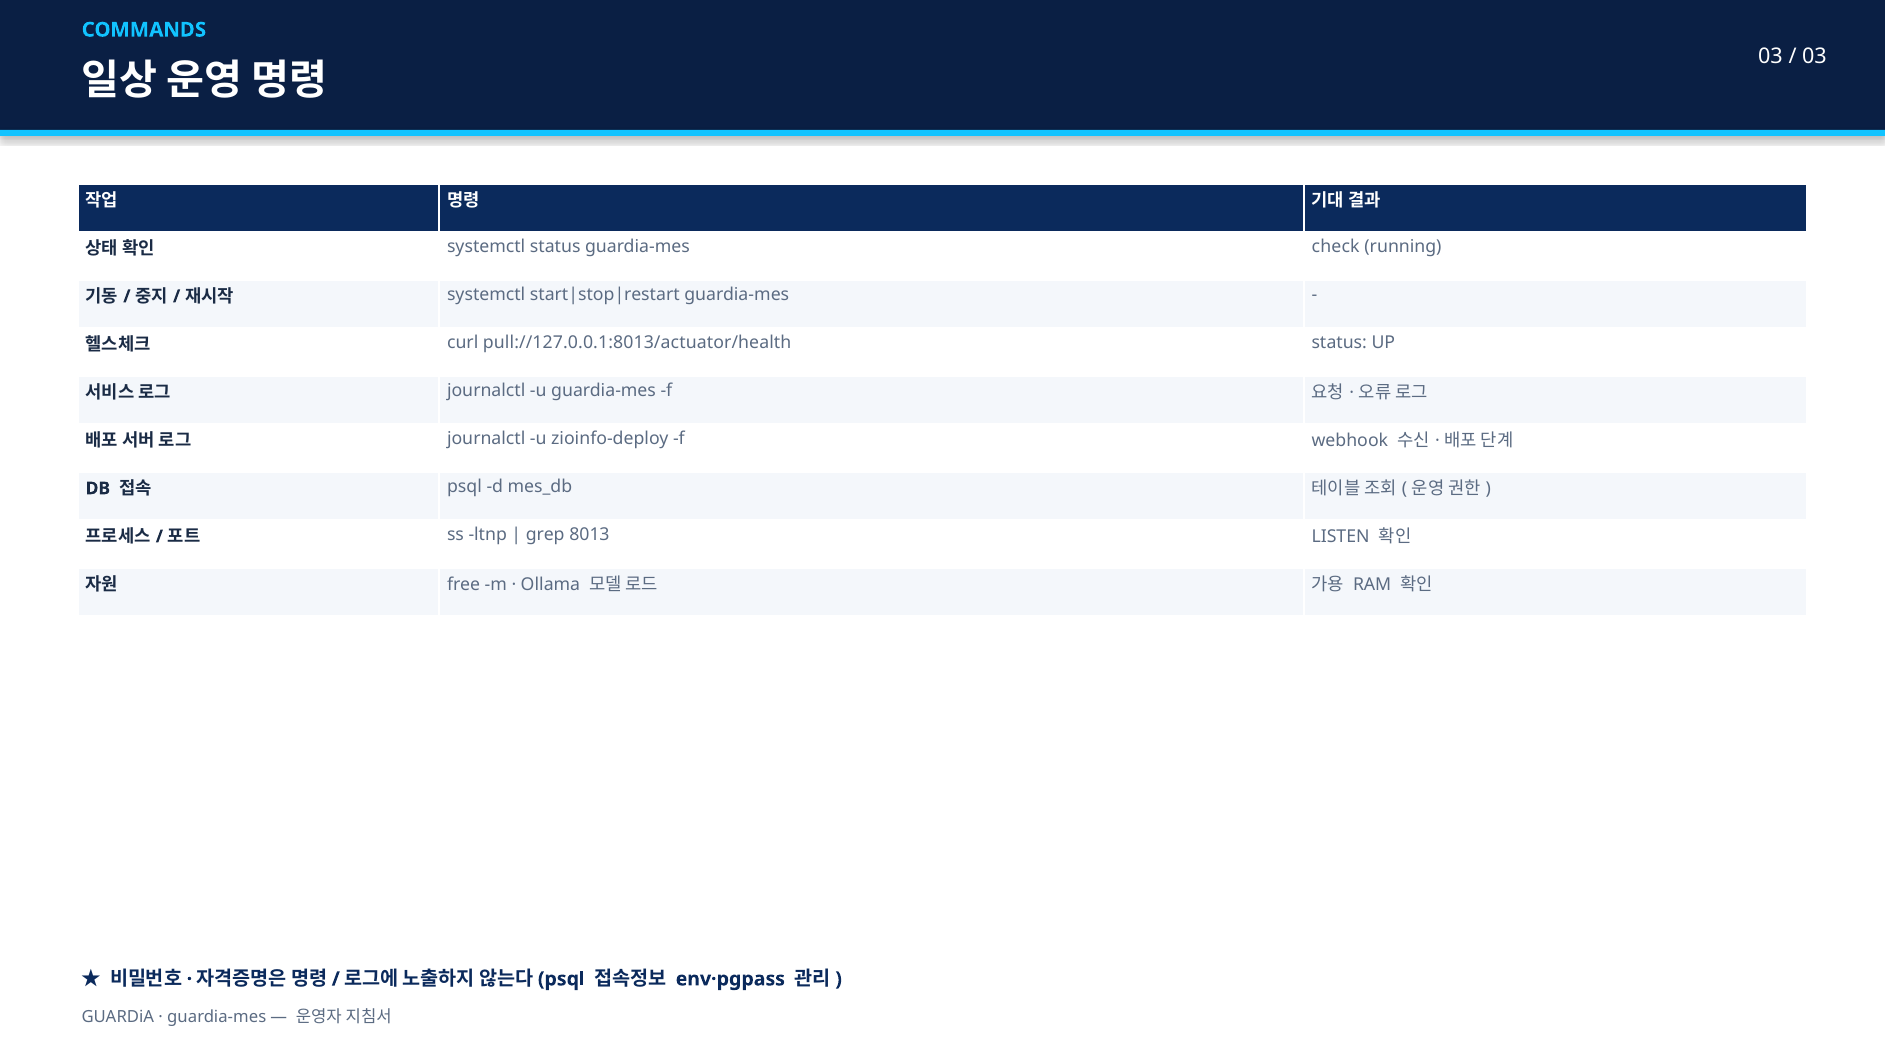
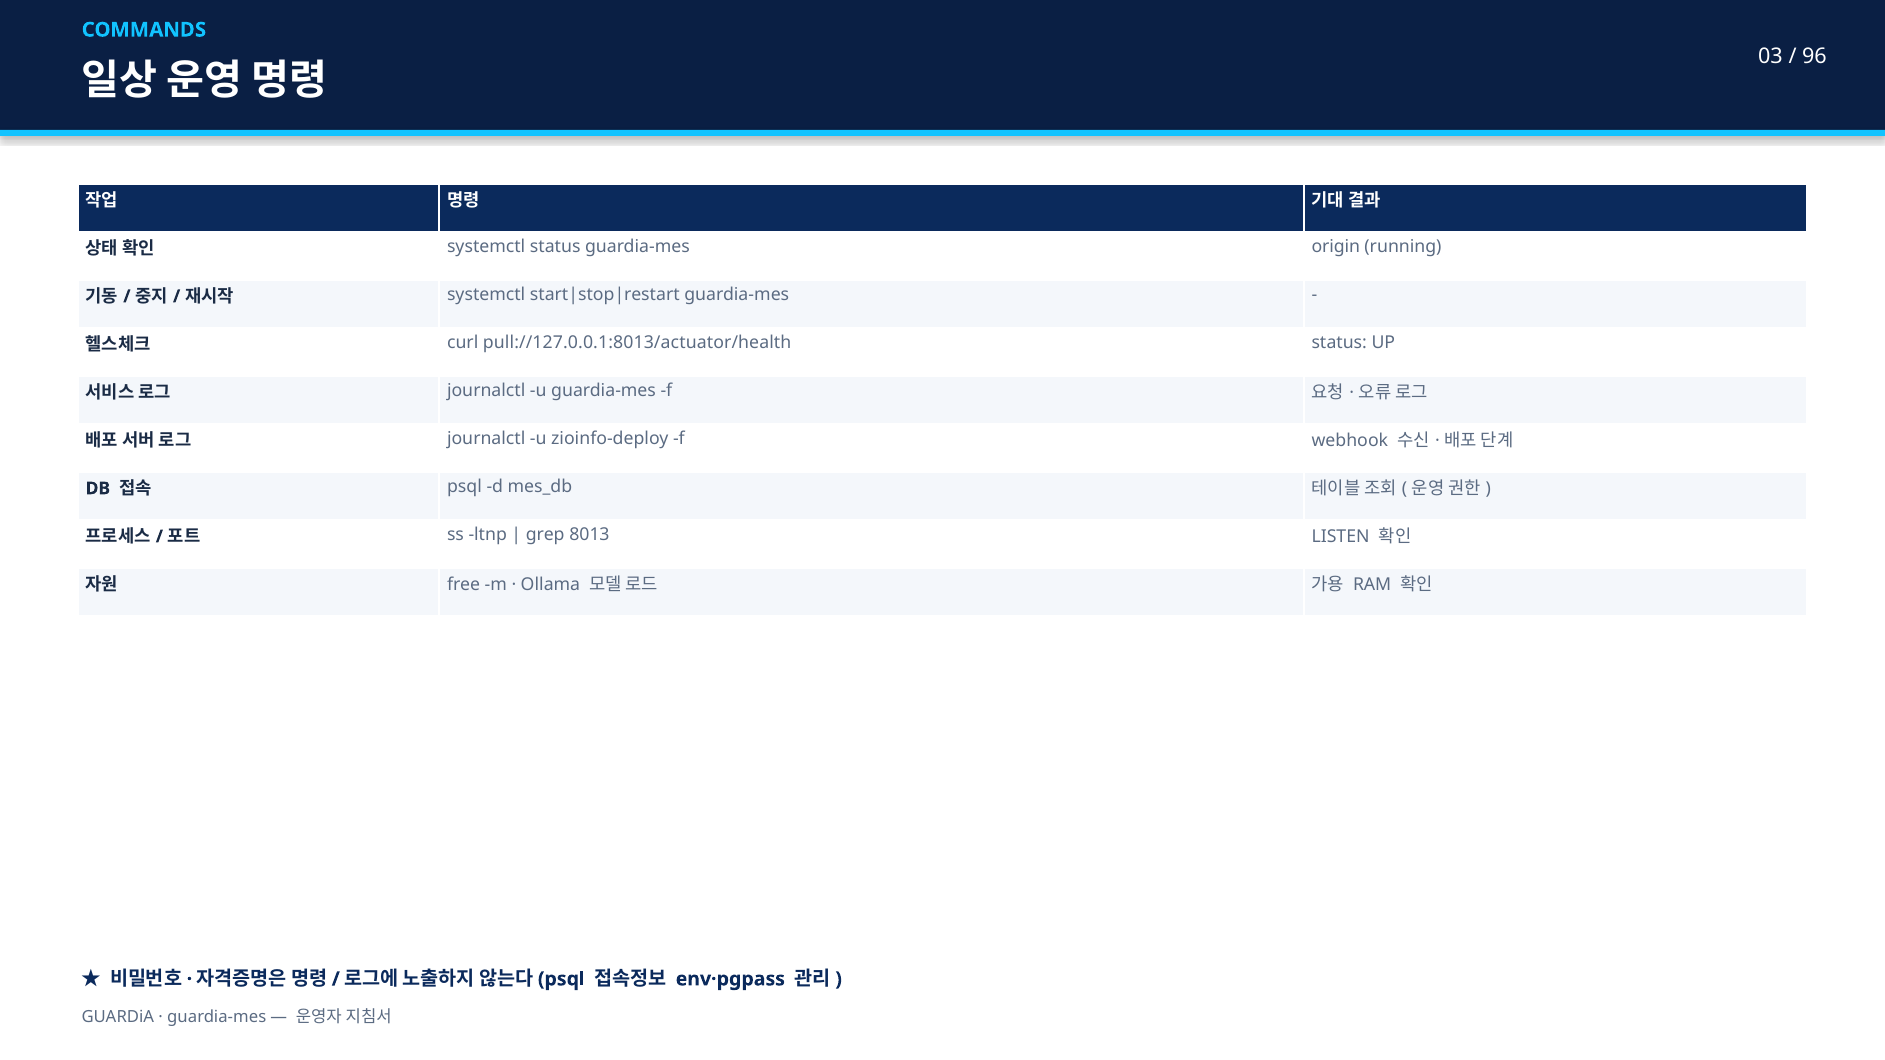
03 at (1815, 56): 03 -> 96
check: check -> origin
